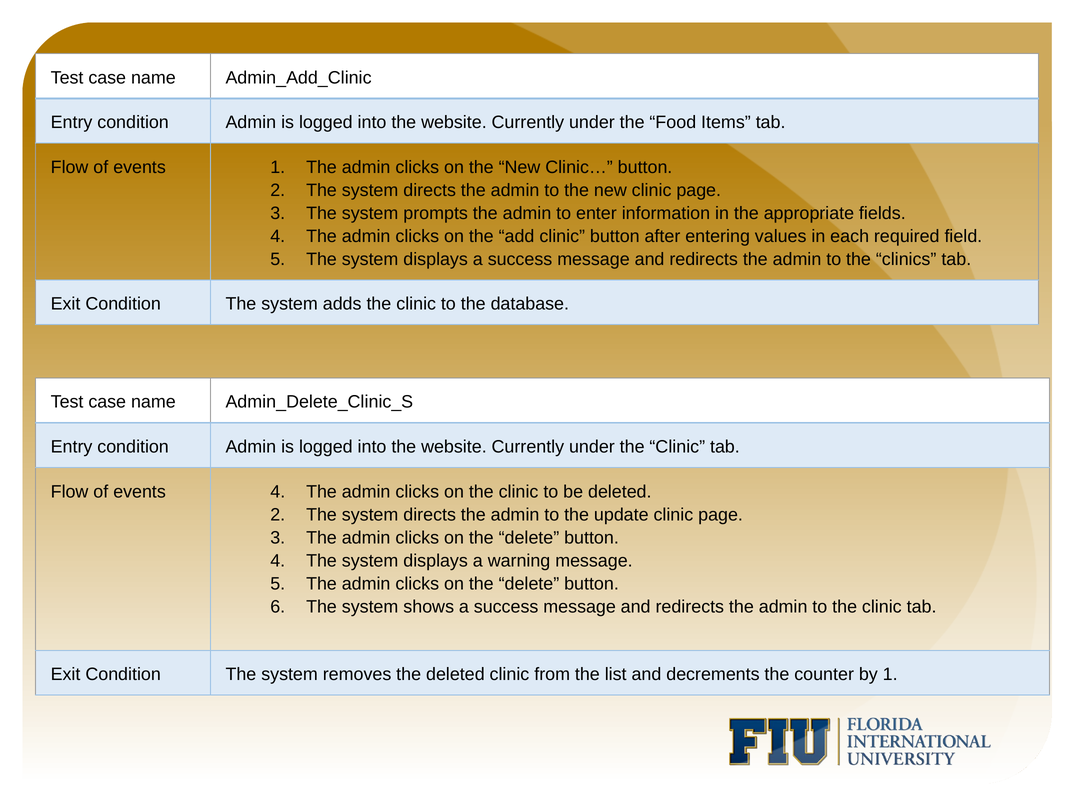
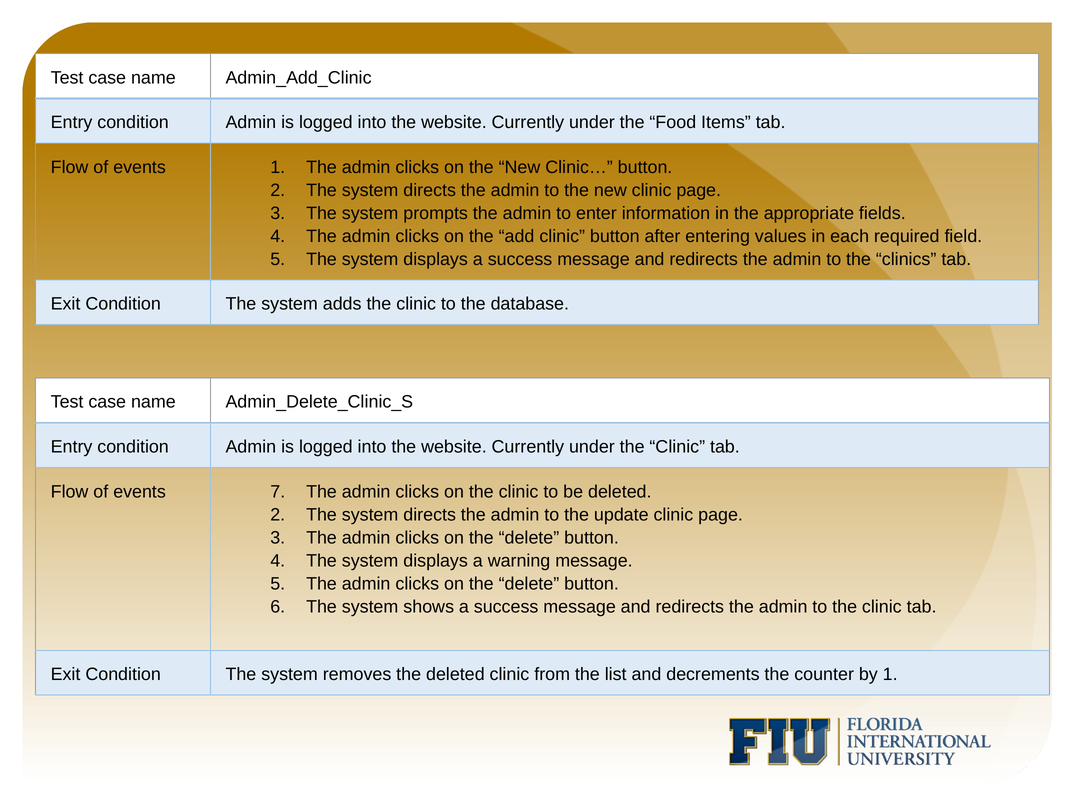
events 4: 4 -> 7
